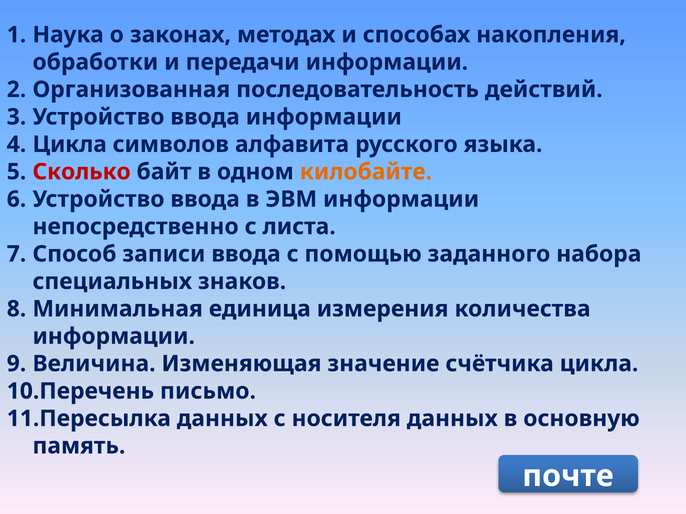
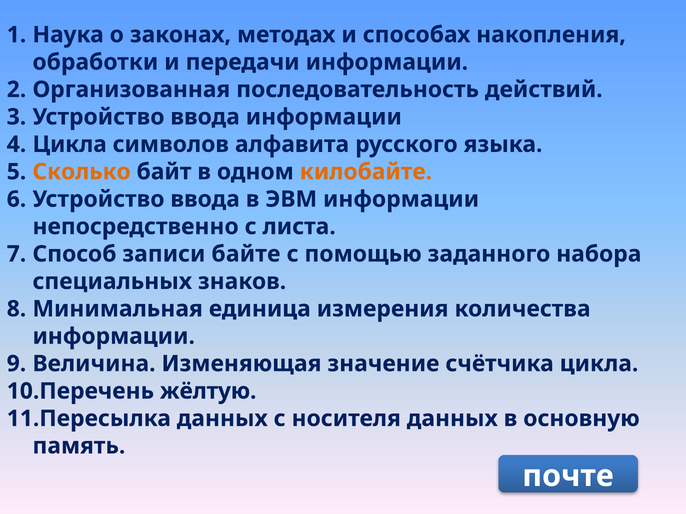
Сколько colour: red -> orange
записи ввода: ввода -> байте
письмо: письмо -> жёлтую
